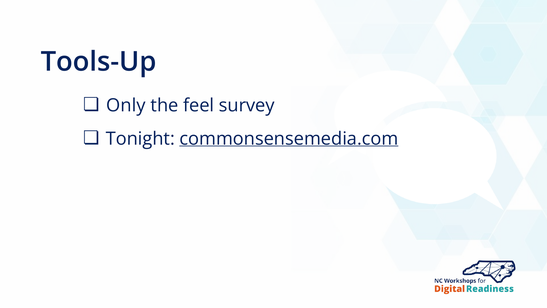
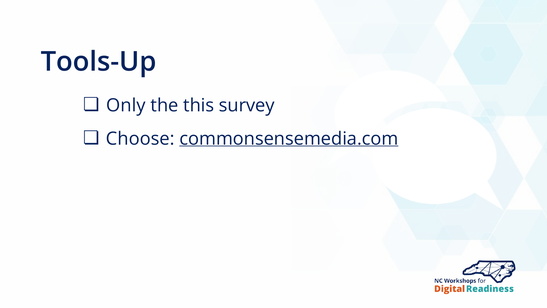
feel: feel -> this
Tonight: Tonight -> Choose
